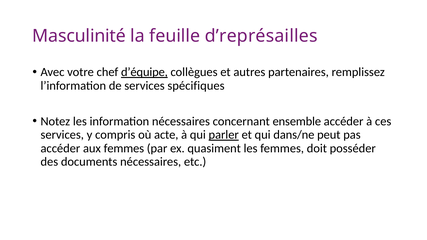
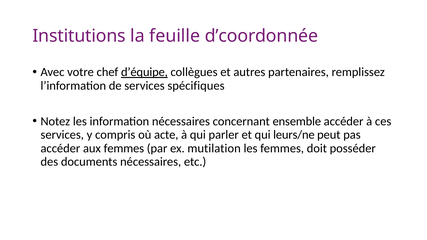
Masculinité: Masculinité -> Institutions
d’représailles: d’représailles -> d’coordonnée
parler underline: present -> none
dans/ne: dans/ne -> leurs/ne
quasiment: quasiment -> mutilation
